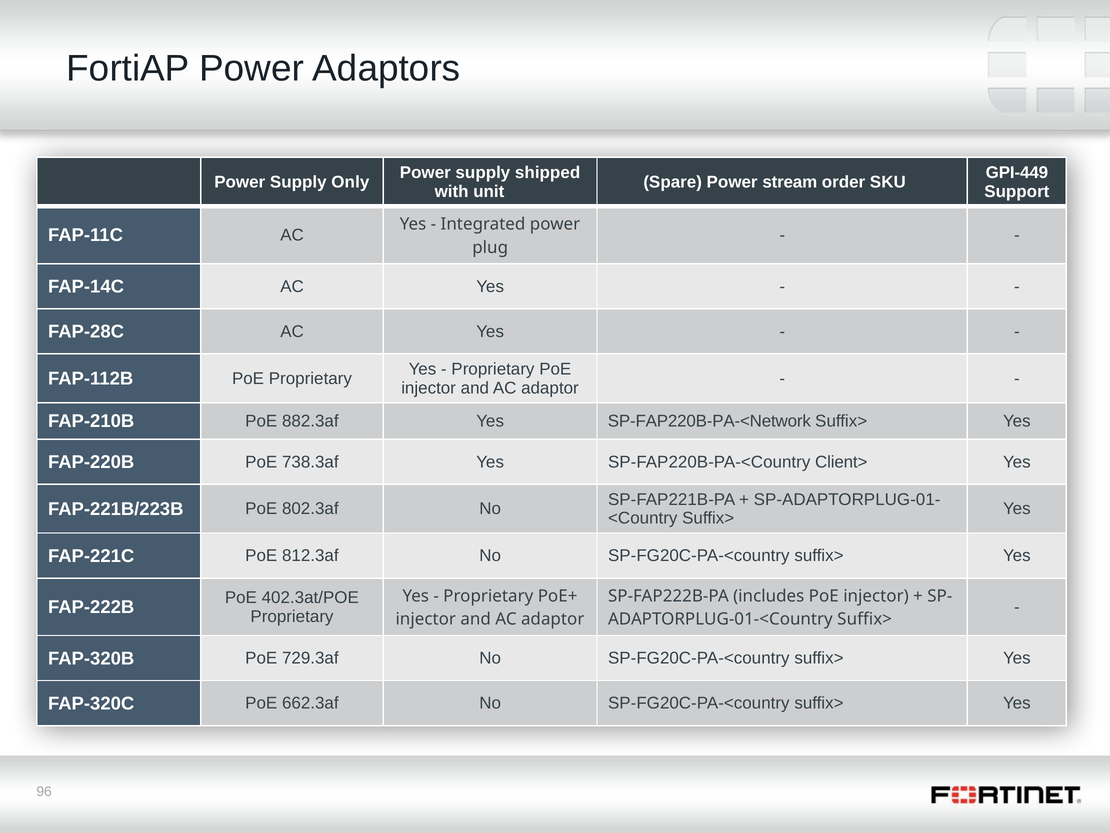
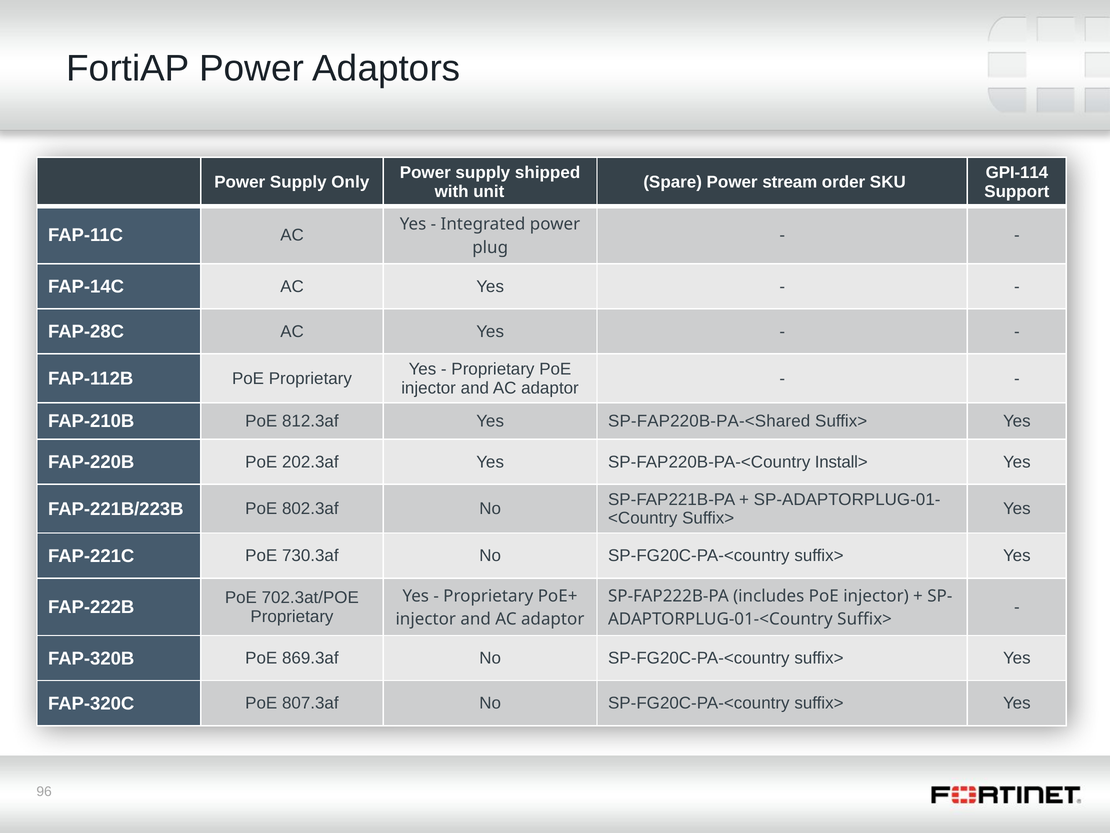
GPI-449: GPI-449 -> GPI-114
882.3af: 882.3af -> 812.3af
SP-FAP220B-PA-<Network: SP-FAP220B-PA-<Network -> SP-FAP220B-PA-<Shared
738.3af: 738.3af -> 202.3af
Client>: Client> -> Install>
812.3af: 812.3af -> 730.3af
402.3at/POE: 402.3at/POE -> 702.3at/POE
729.3af: 729.3af -> 869.3af
662.3af: 662.3af -> 807.3af
